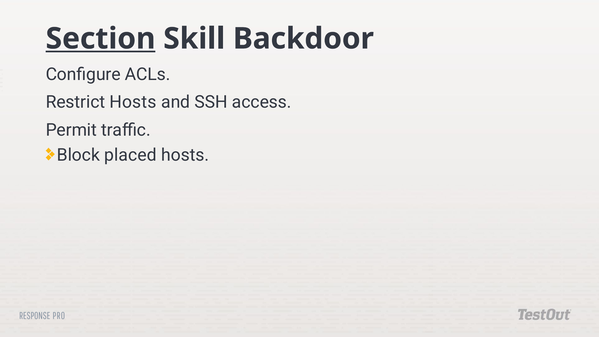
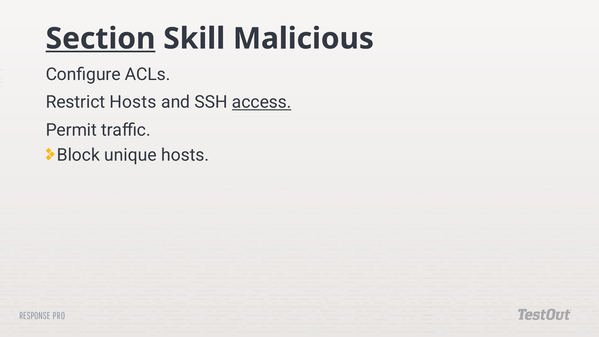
Backdoor: Backdoor -> Malicious
access underline: none -> present
placed: placed -> unique
